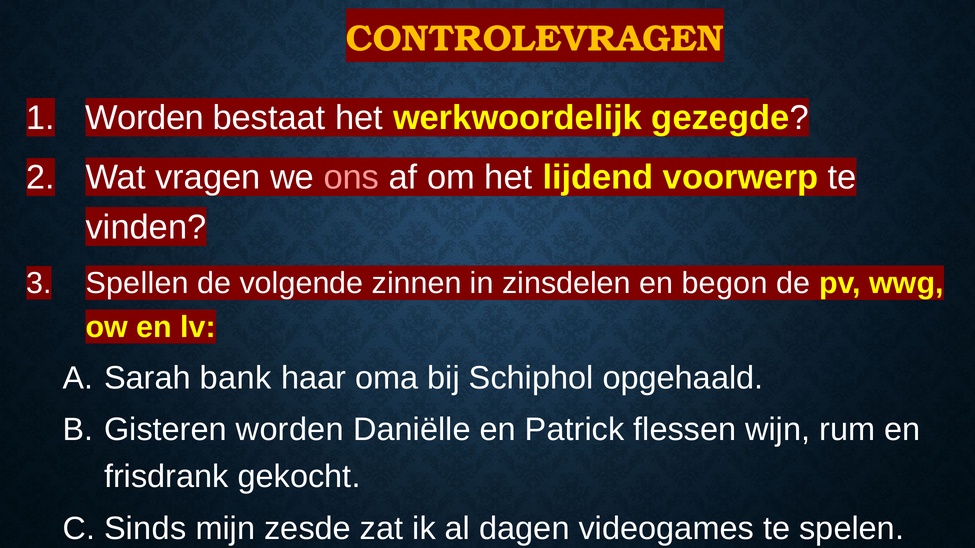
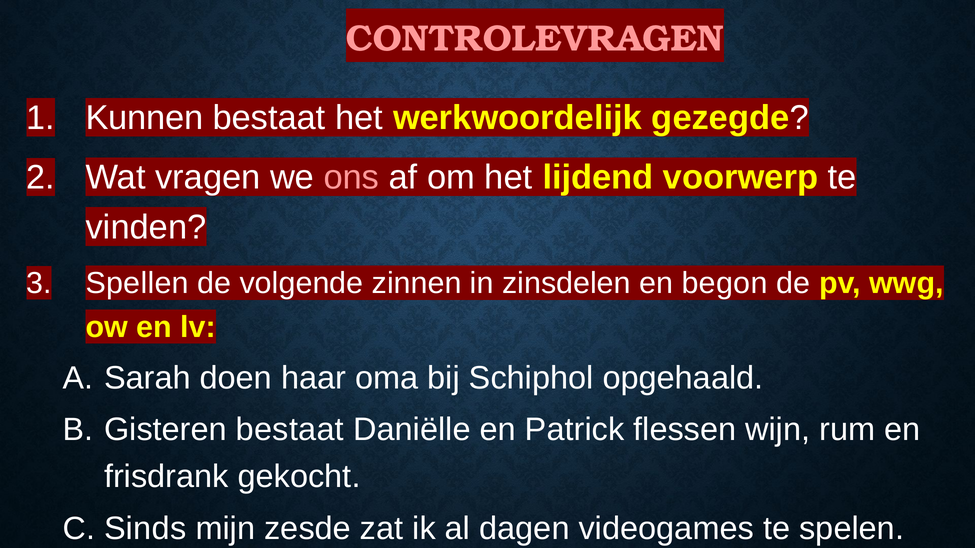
CONTROLEVRAGEN colour: yellow -> pink
Worden at (145, 118): Worden -> Kunnen
bank: bank -> doen
Gisteren worden: worden -> bestaat
